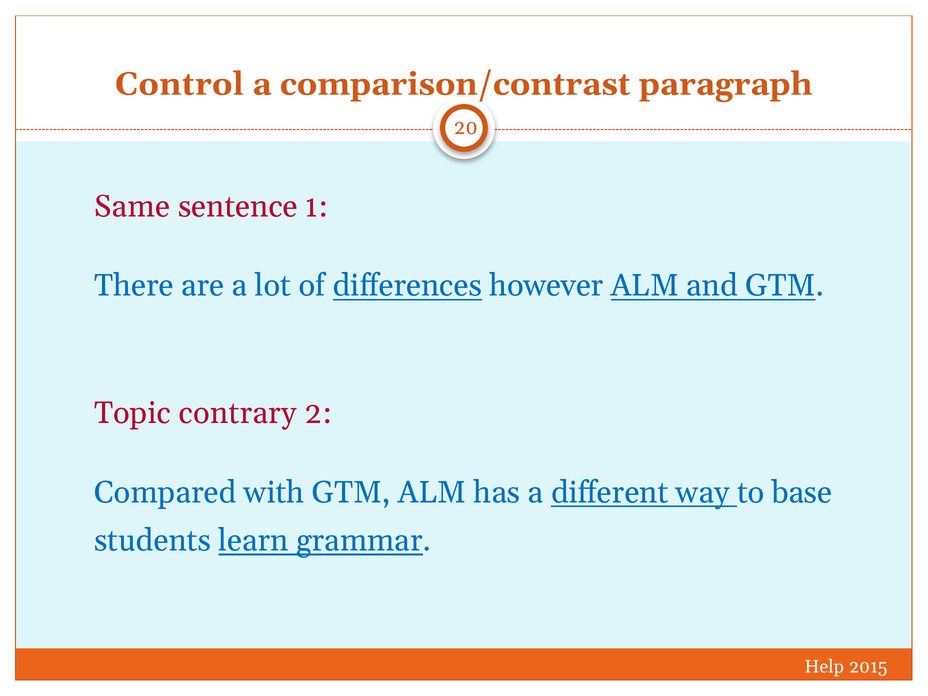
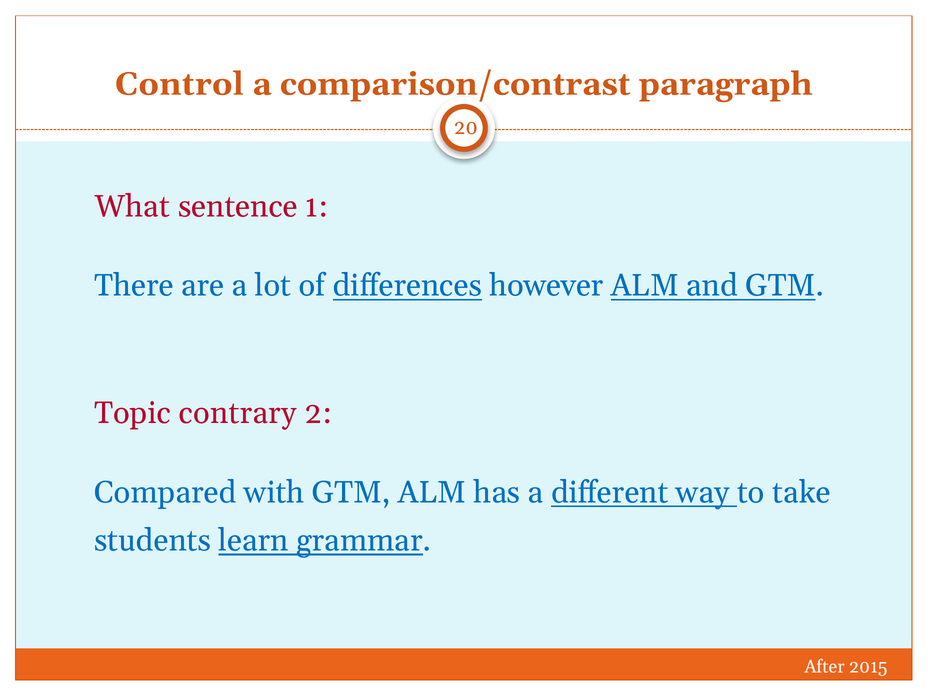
Same: Same -> What
base: base -> take
Help: Help -> After
